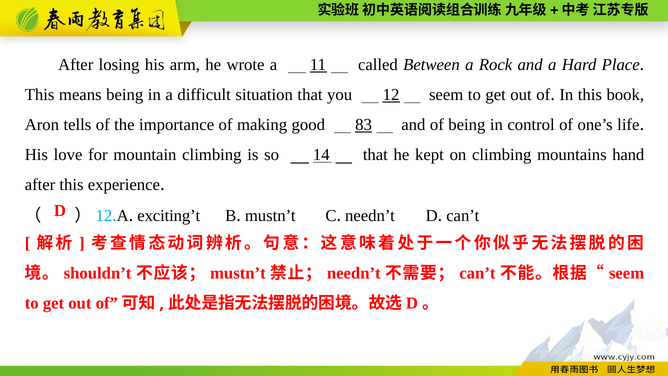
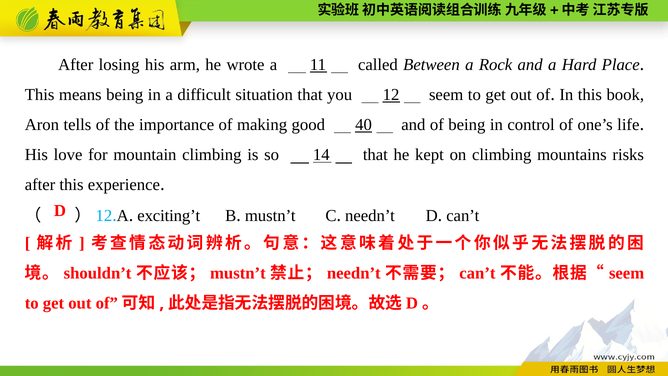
83: 83 -> 40
hand: hand -> risks
